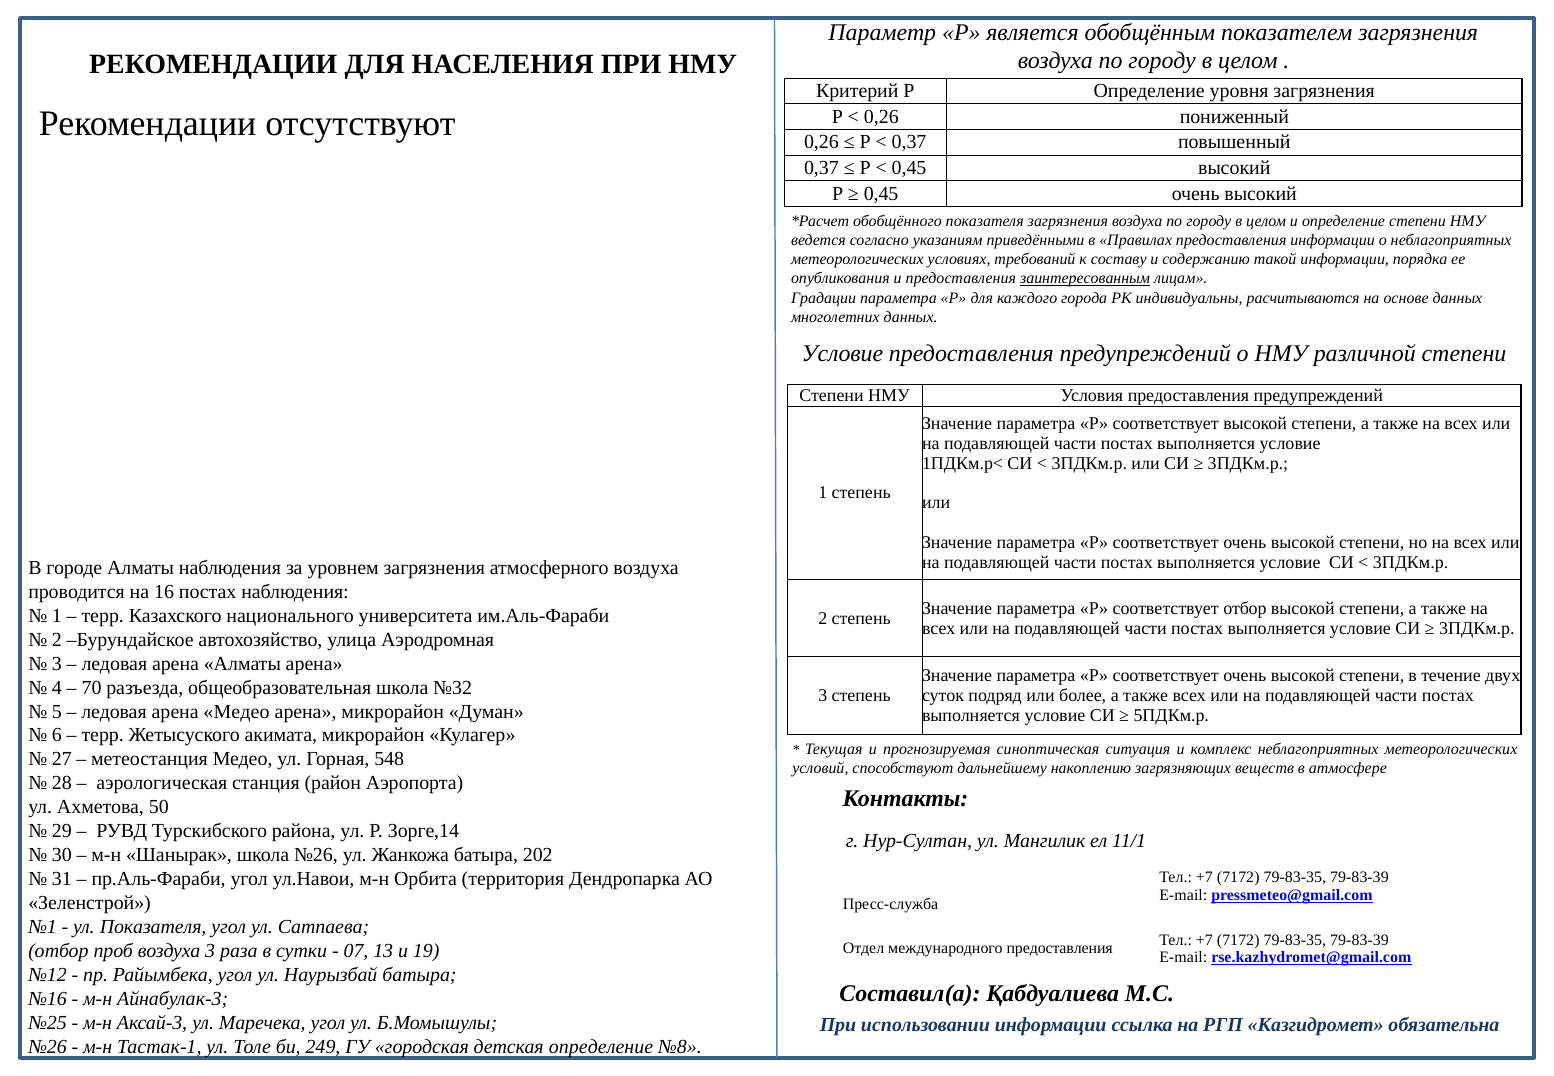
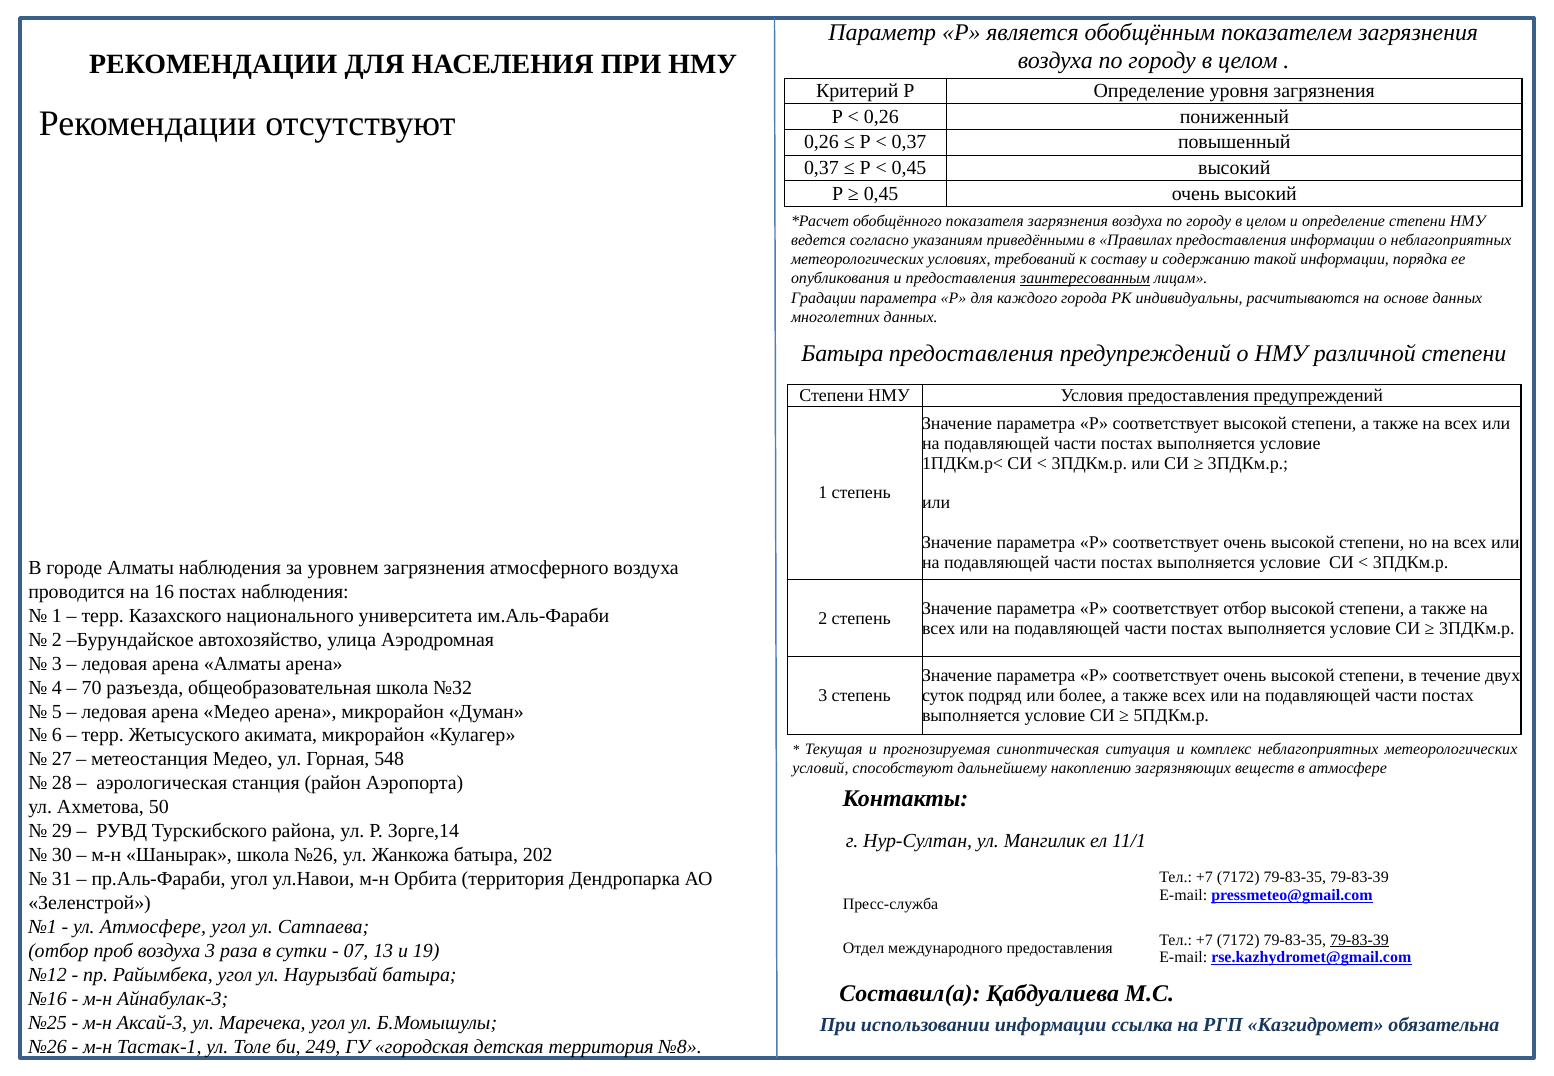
Условие at (842, 353): Условие -> Батыра
ул Показателя: Показателя -> Атмосфере
79-83-39 at (1360, 940) underline: none -> present
детская определение: определение -> территория
